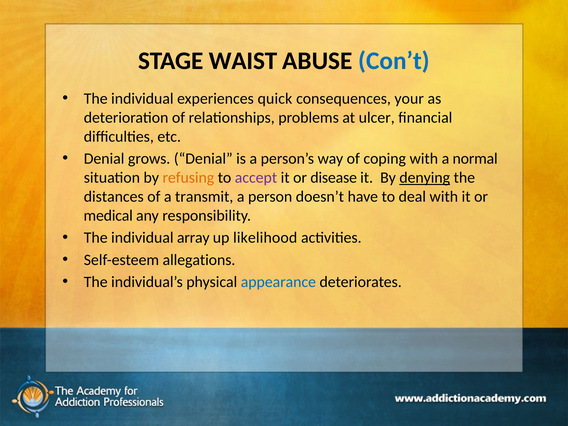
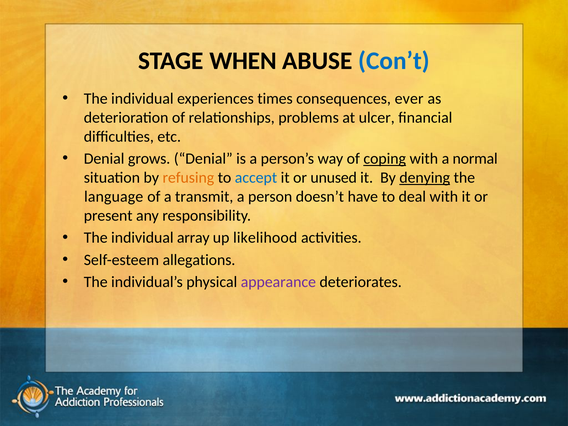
WAIST: WAIST -> WHEN
quick: quick -> times
your: your -> ever
coping underline: none -> present
accept colour: purple -> blue
disease: disease -> unused
distances: distances -> language
medical: medical -> present
appearance colour: blue -> purple
